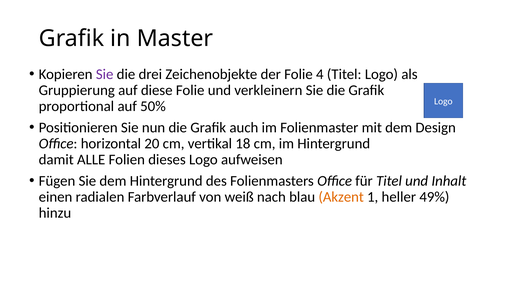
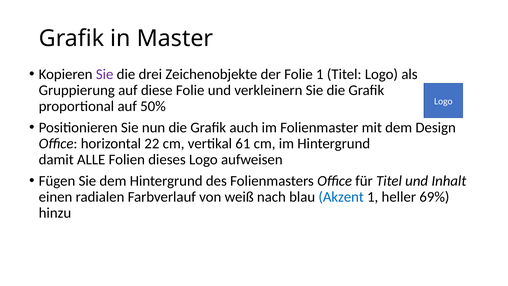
Folie 4: 4 -> 1
20: 20 -> 22
18: 18 -> 61
Akzent colour: orange -> blue
49%: 49% -> 69%
